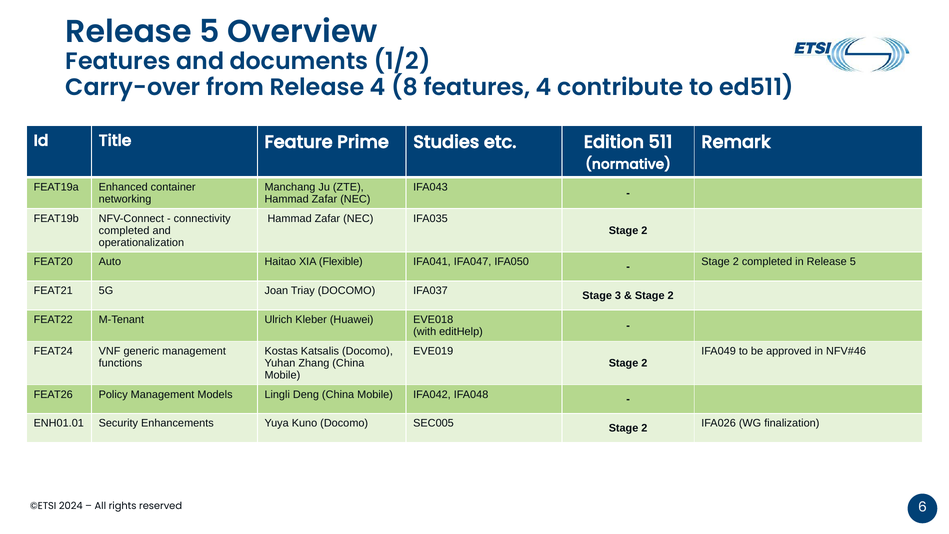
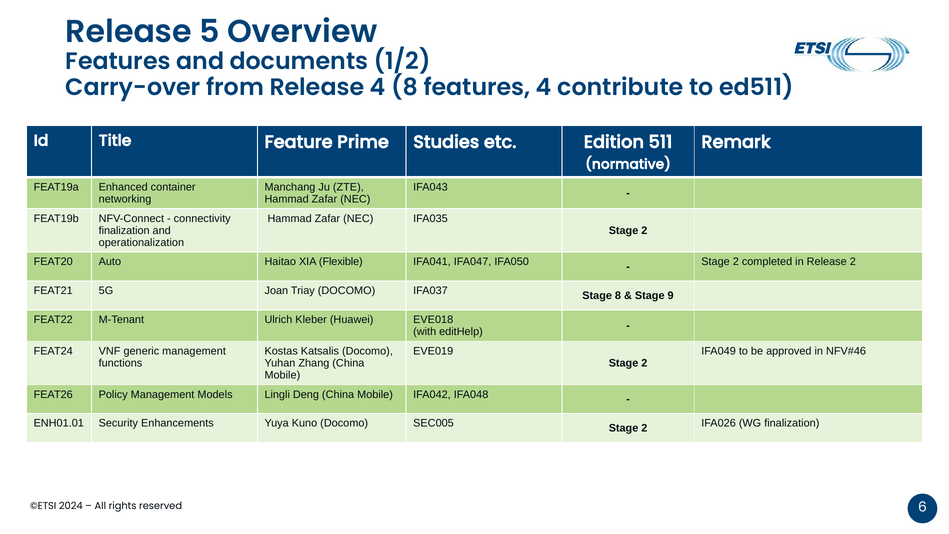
completed at (124, 230): completed -> finalization
in Release 5: 5 -> 2
Stage 3: 3 -> 8
2 at (671, 295): 2 -> 9
